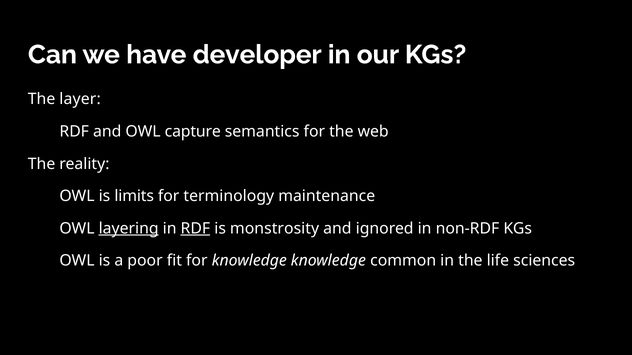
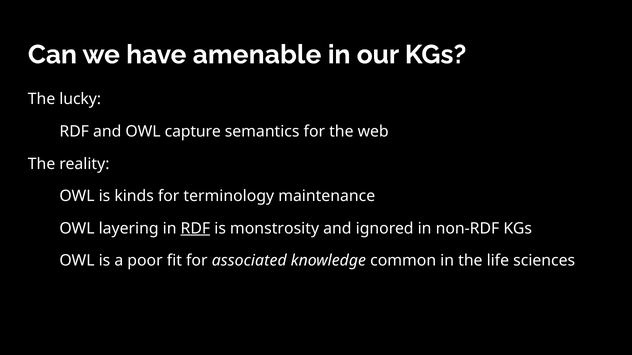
developer: developer -> amenable
layer: layer -> lucky
limits: limits -> kinds
layering underline: present -> none
for knowledge: knowledge -> associated
